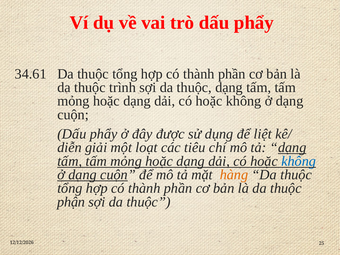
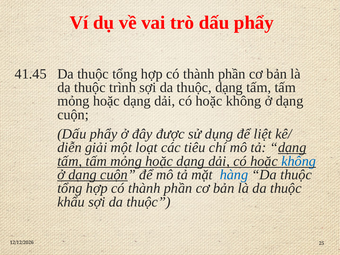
34.61: 34.61 -> 41.45
hàng colour: orange -> blue
phận: phận -> khẩu
